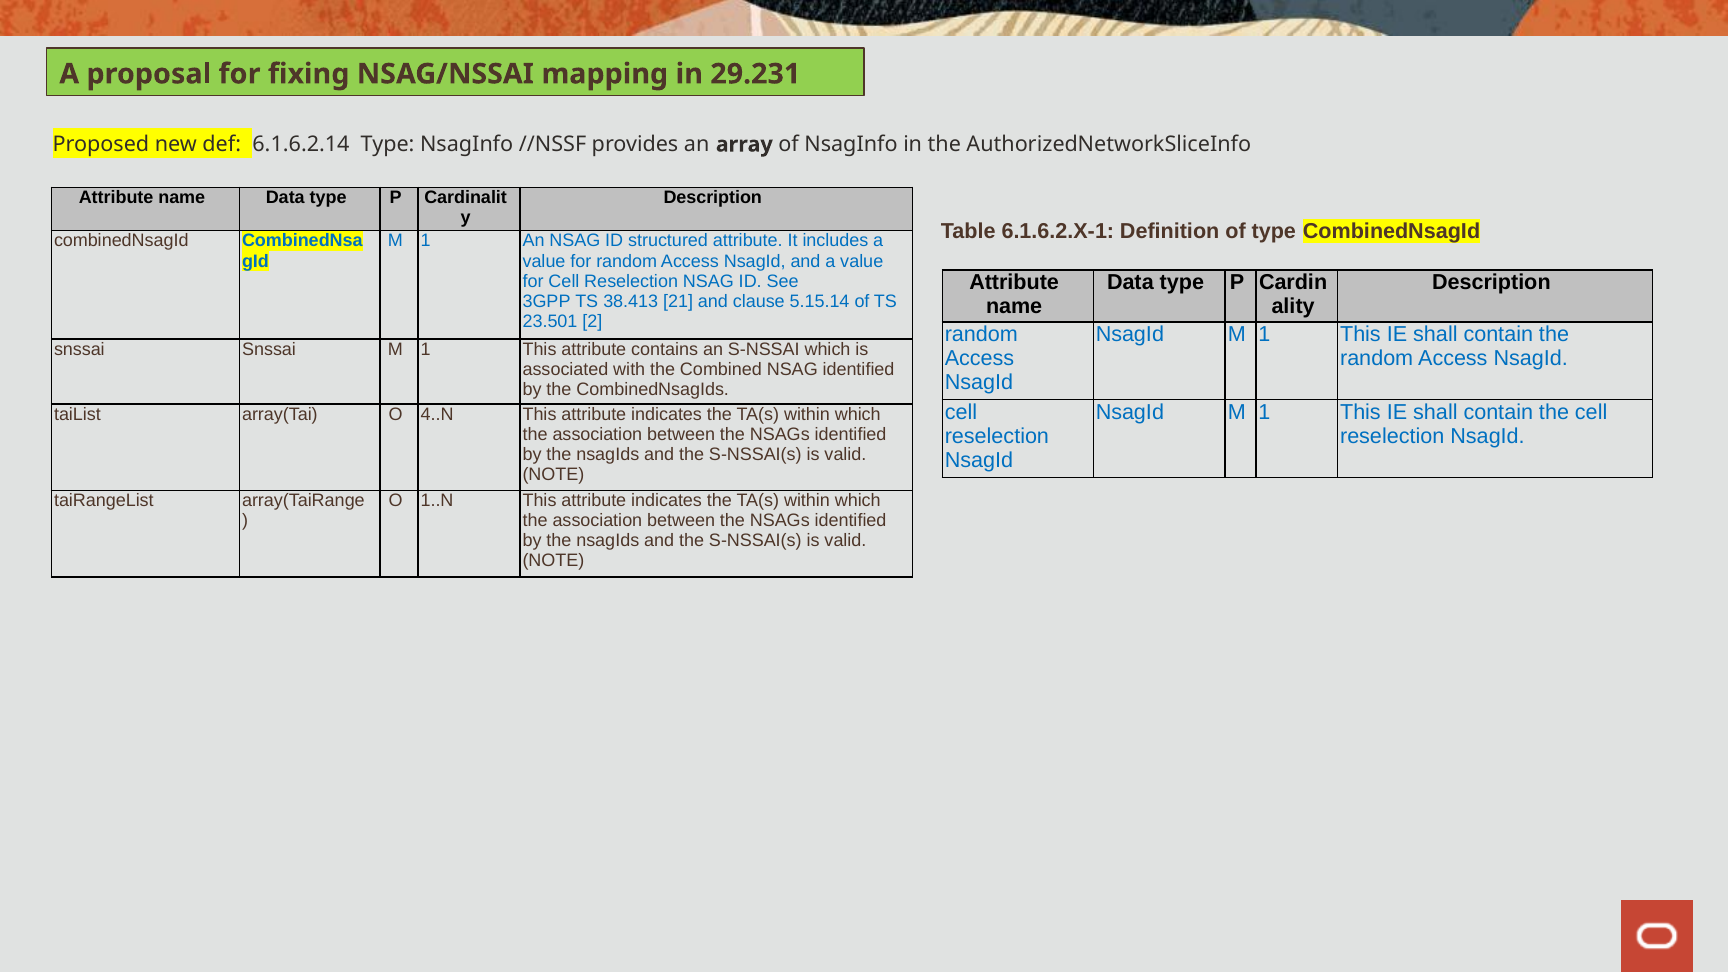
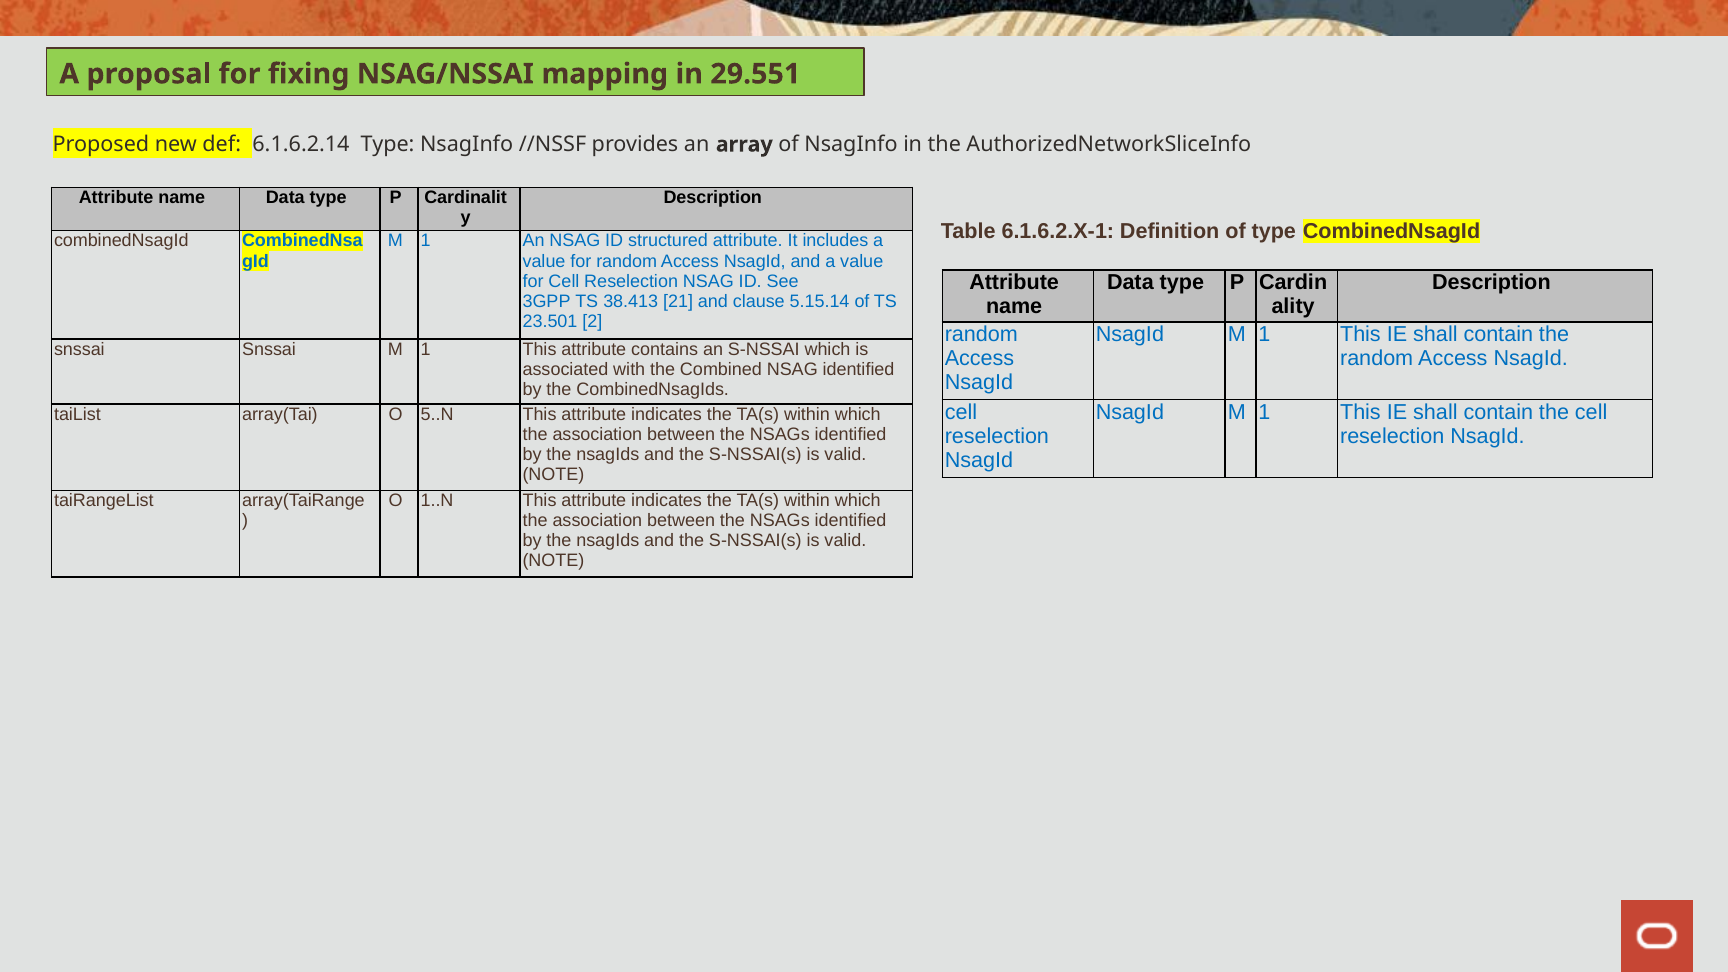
29.231: 29.231 -> 29.551
4..N: 4..N -> 5..N
